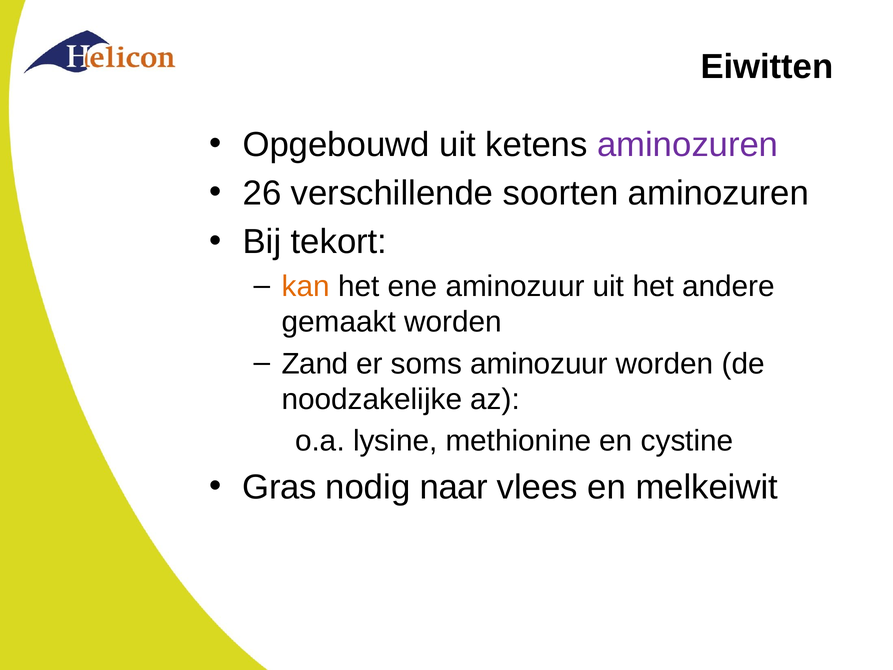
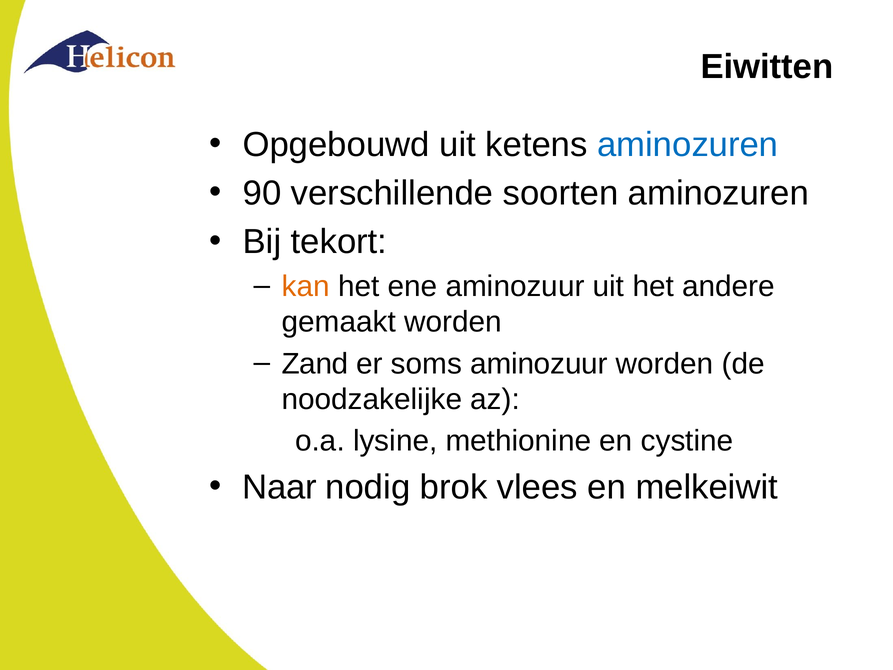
aminozuren at (688, 145) colour: purple -> blue
26: 26 -> 90
Gras: Gras -> Naar
naar: naar -> brok
